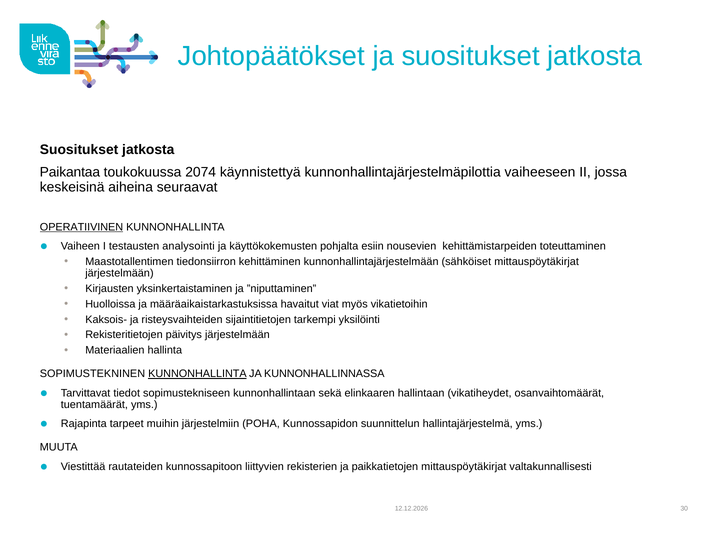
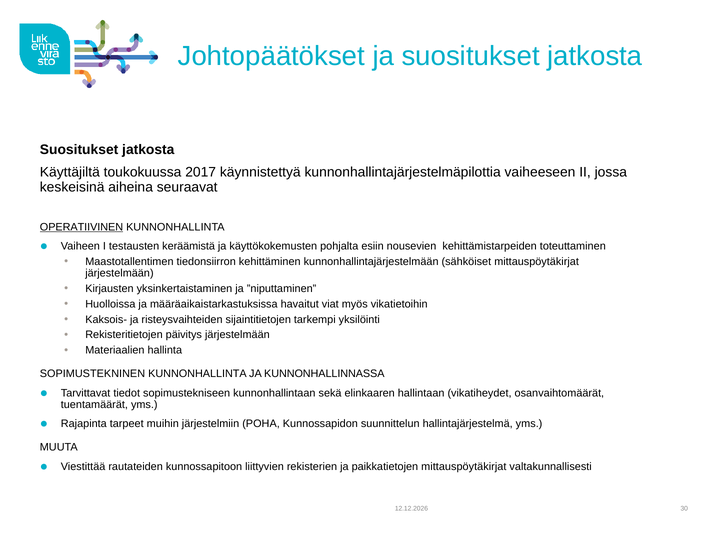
Paikantaa: Paikantaa -> Käyttäjiltä
2074: 2074 -> 2017
analysointi: analysointi -> keräämistä
KUNNONHALLINTA at (197, 374) underline: present -> none
